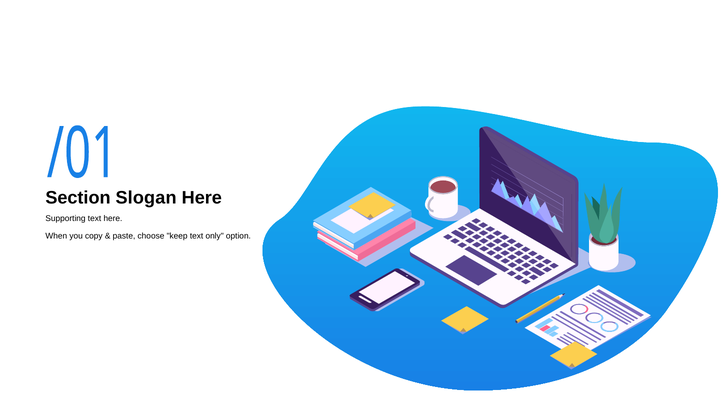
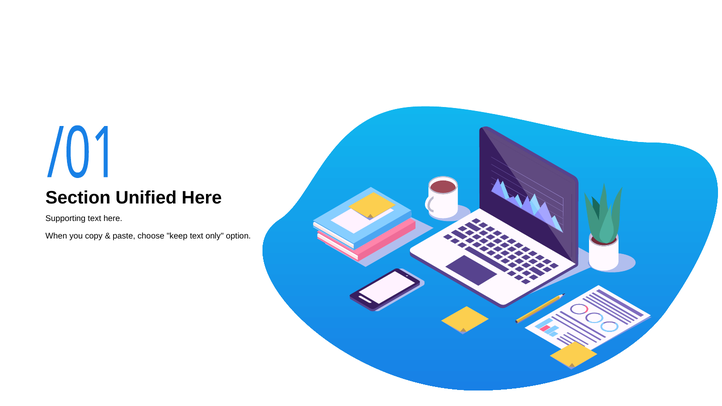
Slogan: Slogan -> Unified
